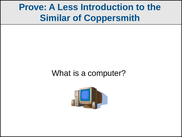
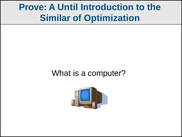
Less: Less -> Until
Coppersmith: Coppersmith -> Optimization
